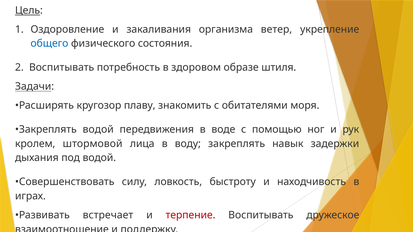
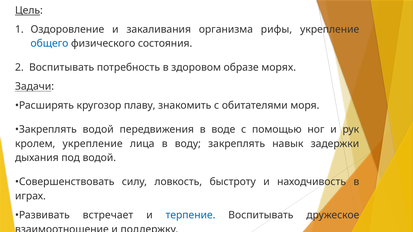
ветер: ветер -> рифы
штиля: штиля -> морях
кролем штормовой: штормовой -> укрепление
терпение colour: red -> blue
